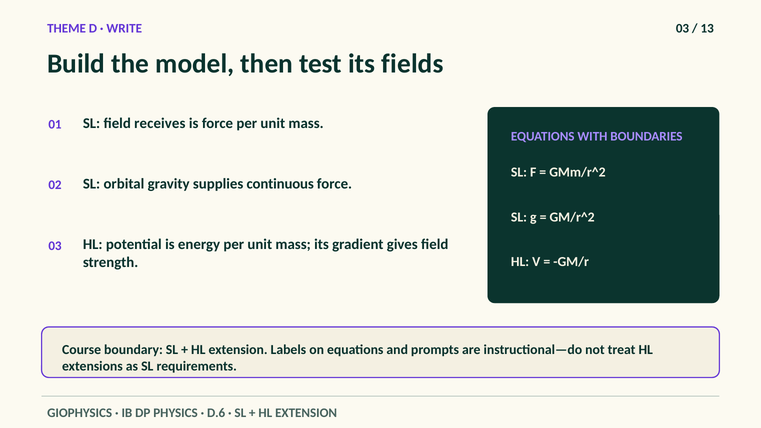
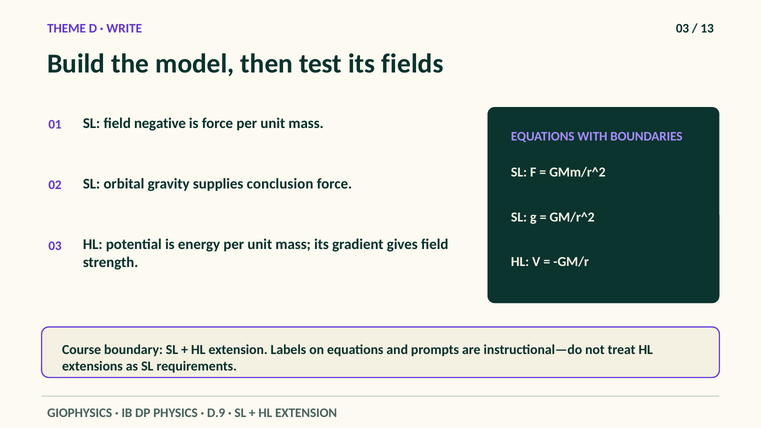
receives: receives -> negative
continuous: continuous -> conclusion
D.6: D.6 -> D.9
